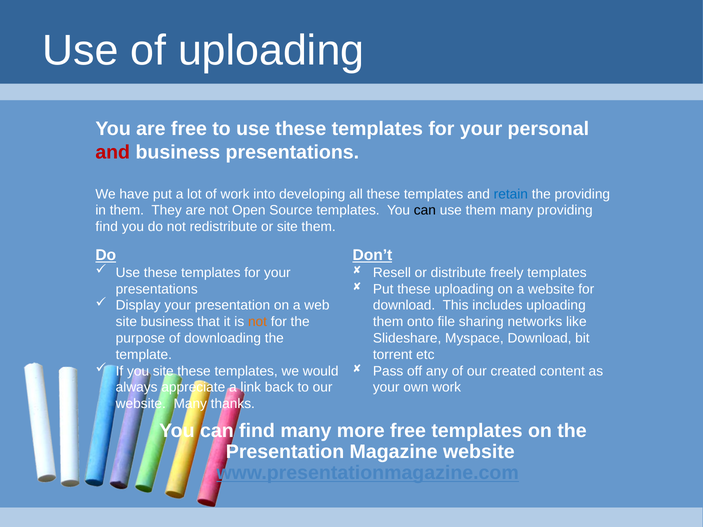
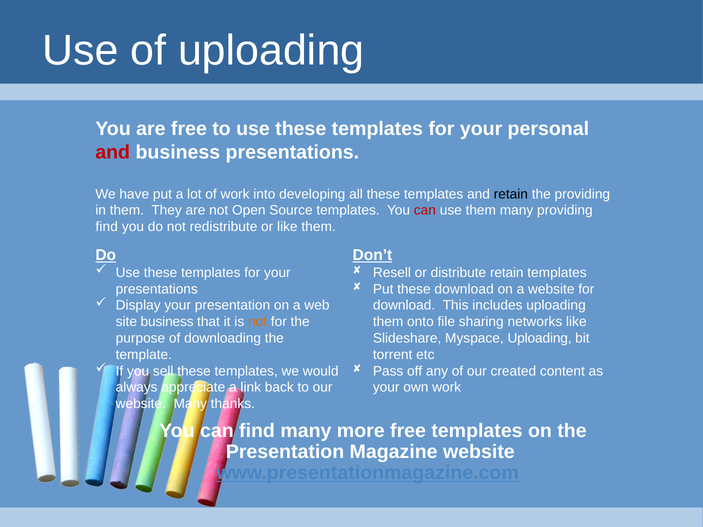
retain at (511, 194) colour: blue -> black
can at (425, 211) colour: black -> red
or site: site -> like
distribute freely: freely -> retain
these uploading: uploading -> download
Myspace Download: Download -> Uploading
you site: site -> sell
